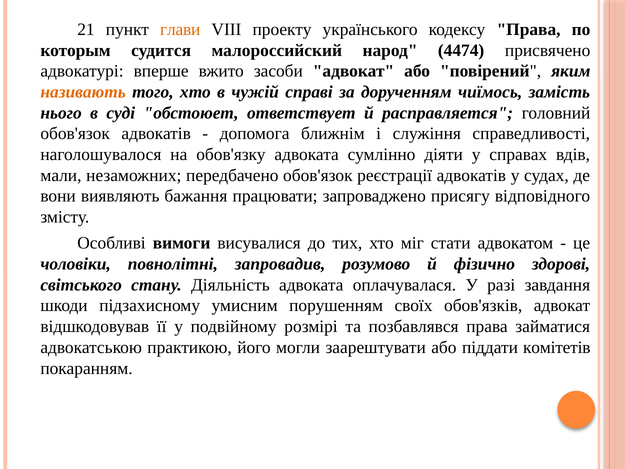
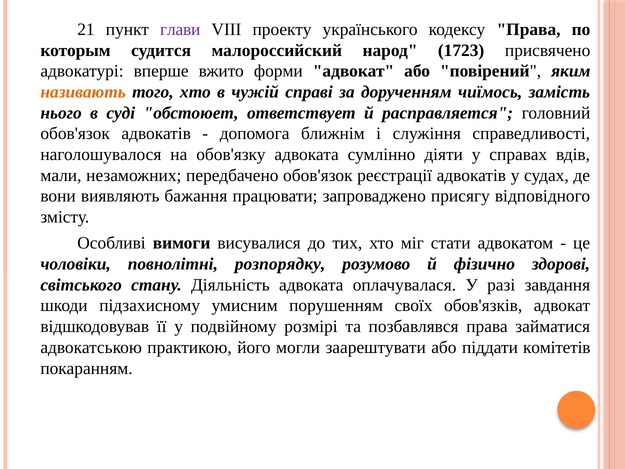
глави colour: orange -> purple
4474: 4474 -> 1723
засоби: засоби -> форми
запровадив: запровадив -> розпорядку
